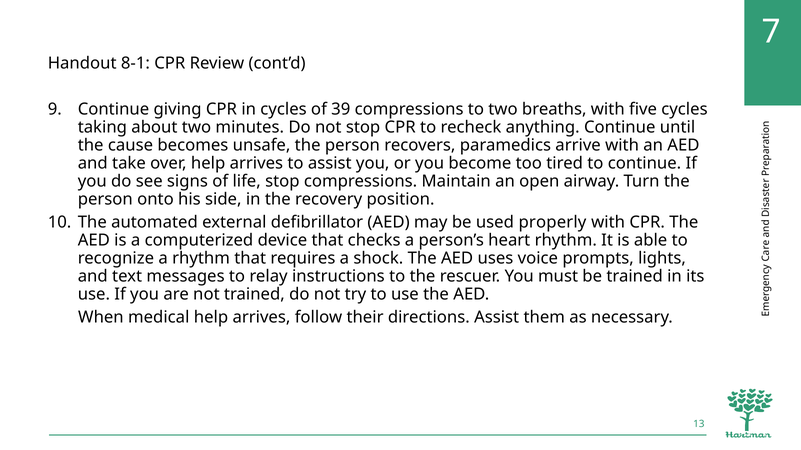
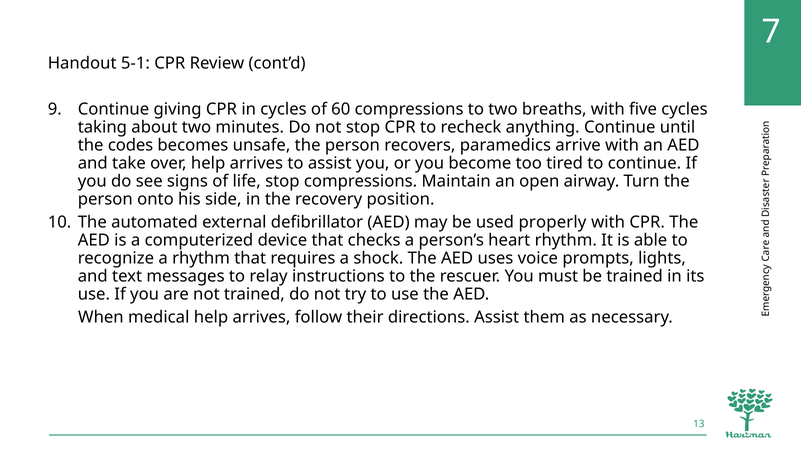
8-1: 8-1 -> 5-1
39: 39 -> 60
cause: cause -> codes
